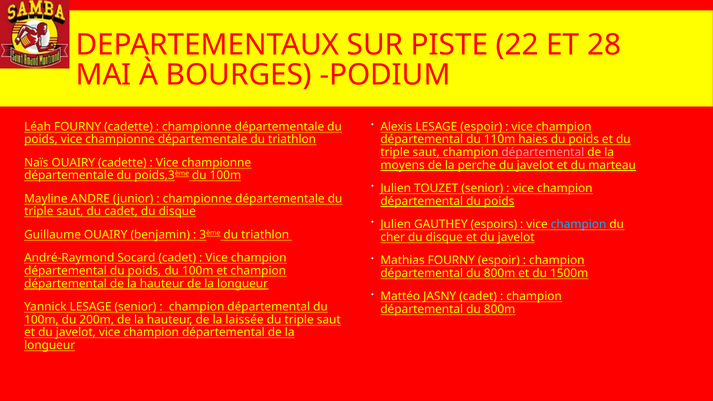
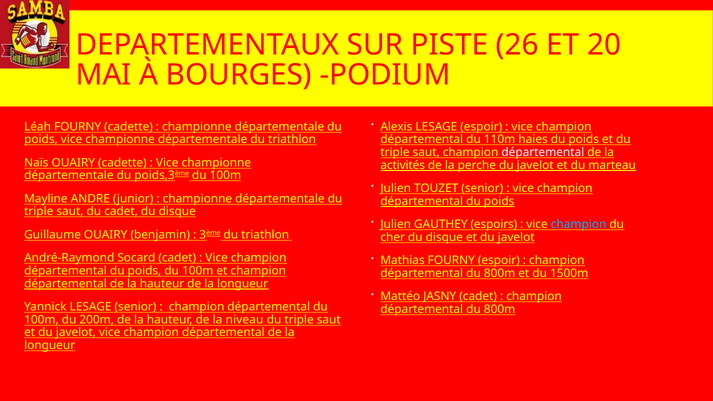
22: 22 -> 26
28: 28 -> 20
départemental at (543, 152) colour: pink -> white
moyens: moyens -> activités
laissée: laissée -> niveau
